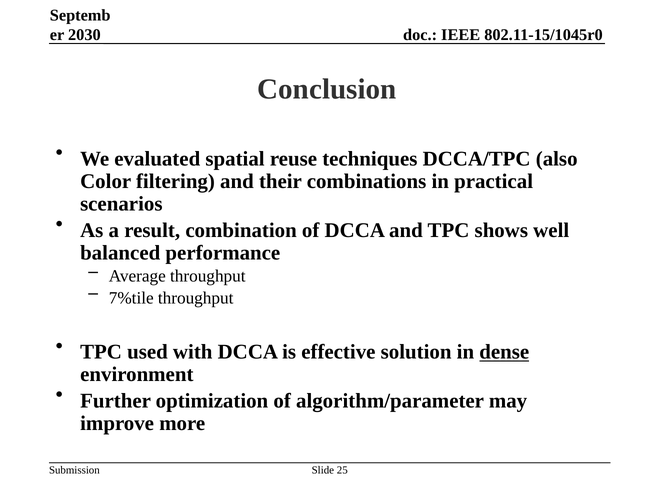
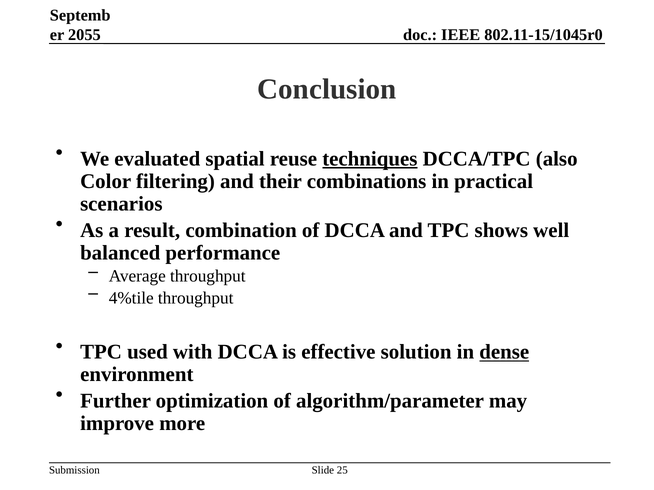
2030: 2030 -> 2055
techniques underline: none -> present
7%tile: 7%tile -> 4%tile
